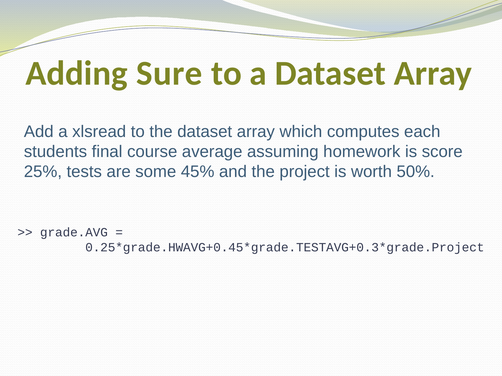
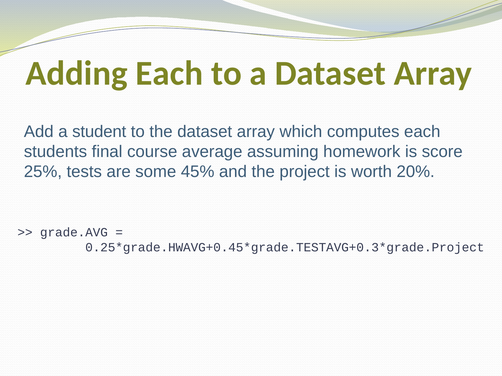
Adding Sure: Sure -> Each
xlsread: xlsread -> student
50%: 50% -> 20%
